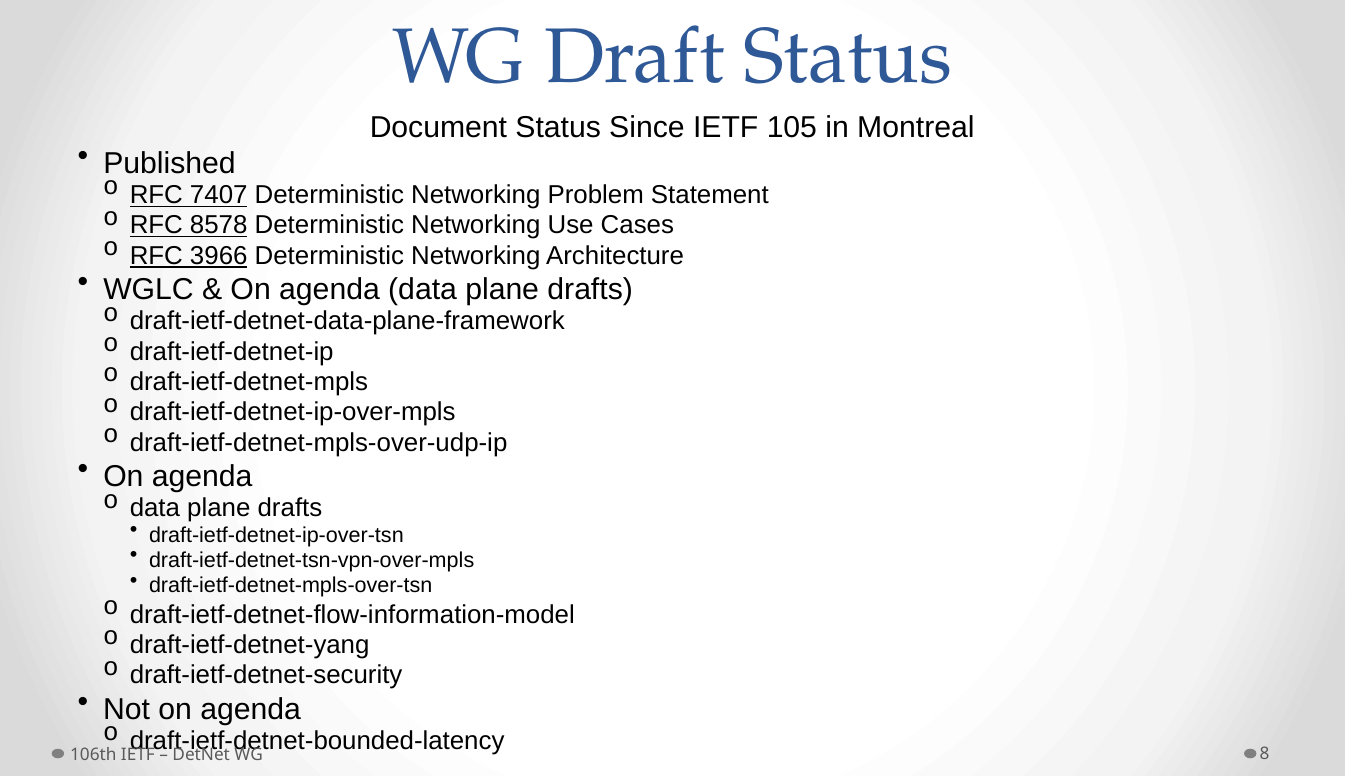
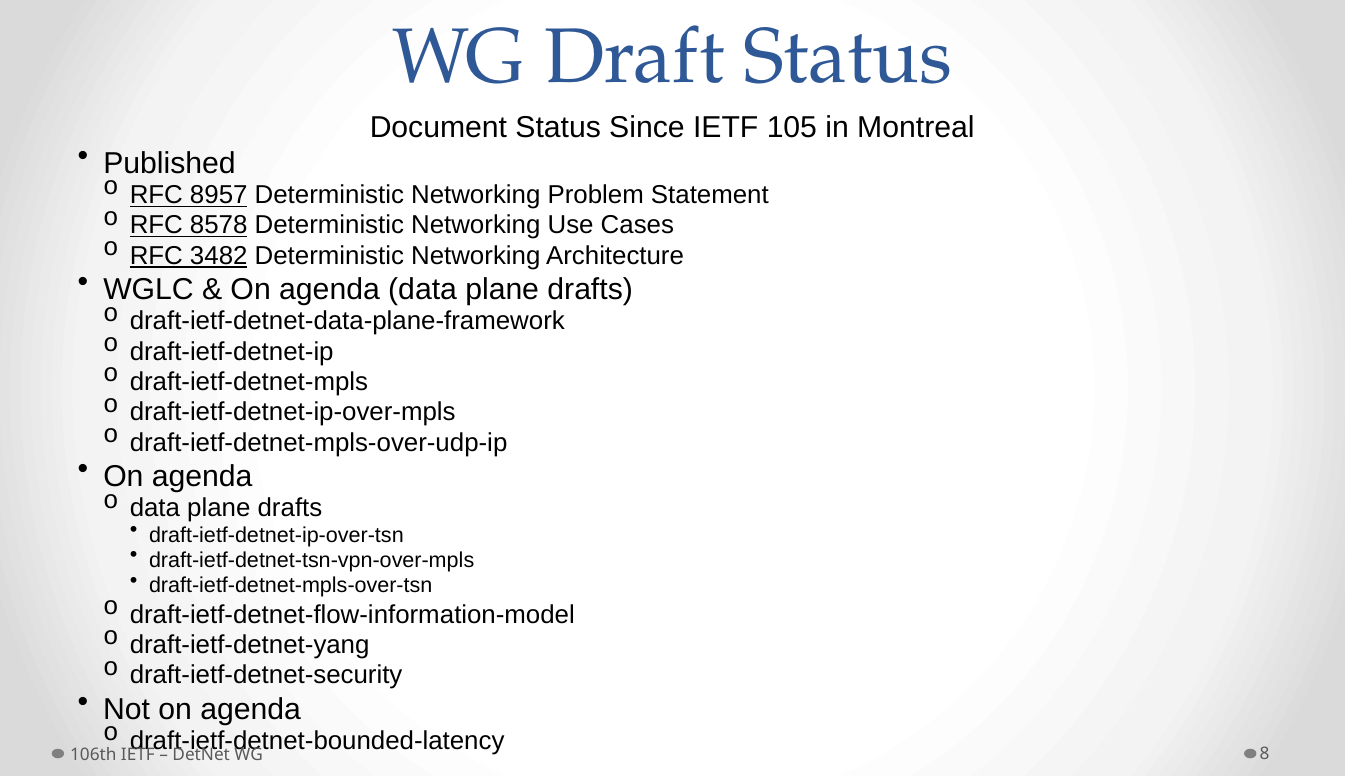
7407: 7407 -> 8957
3966: 3966 -> 3482
